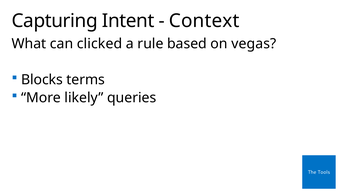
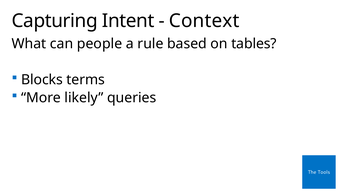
clicked: clicked -> people
vegas: vegas -> tables
